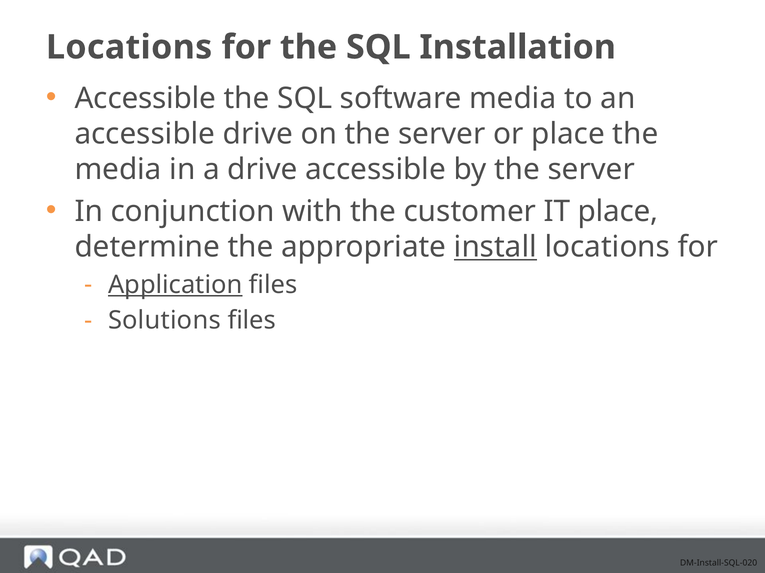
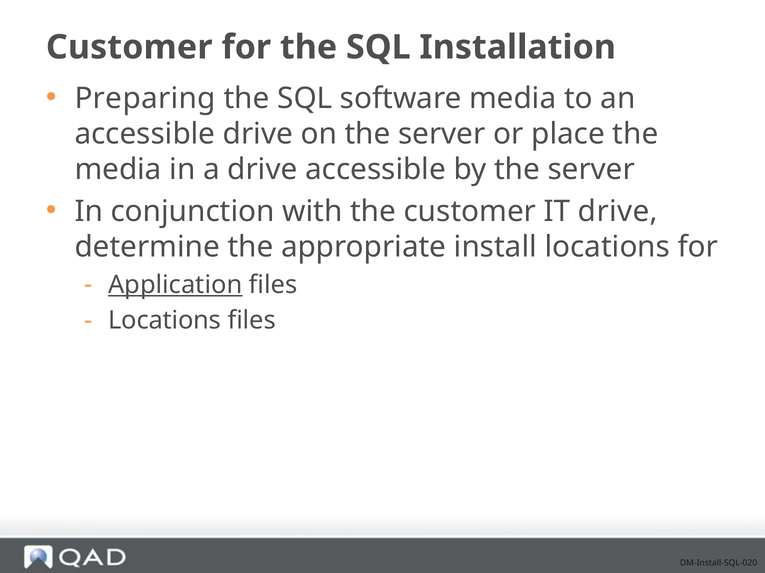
Locations at (129, 47): Locations -> Customer
Accessible at (145, 98): Accessible -> Preparing
IT place: place -> drive
install underline: present -> none
Solutions at (164, 321): Solutions -> Locations
